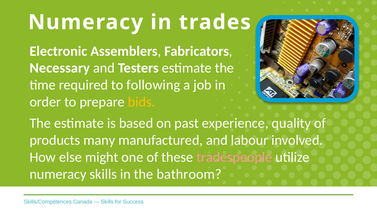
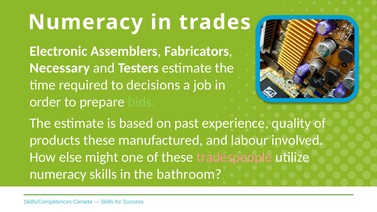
following: following -> decisions
bids colour: yellow -> light green
products many: many -> these
